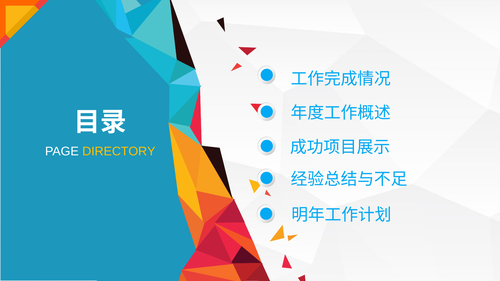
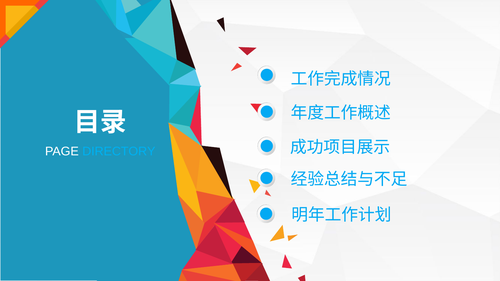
DIRECTORY colour: yellow -> light blue
